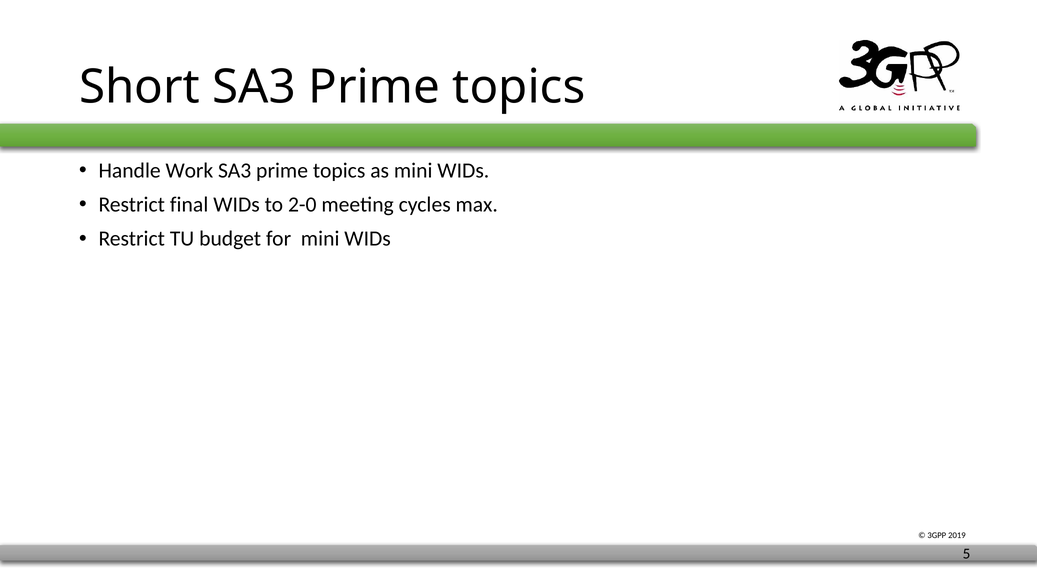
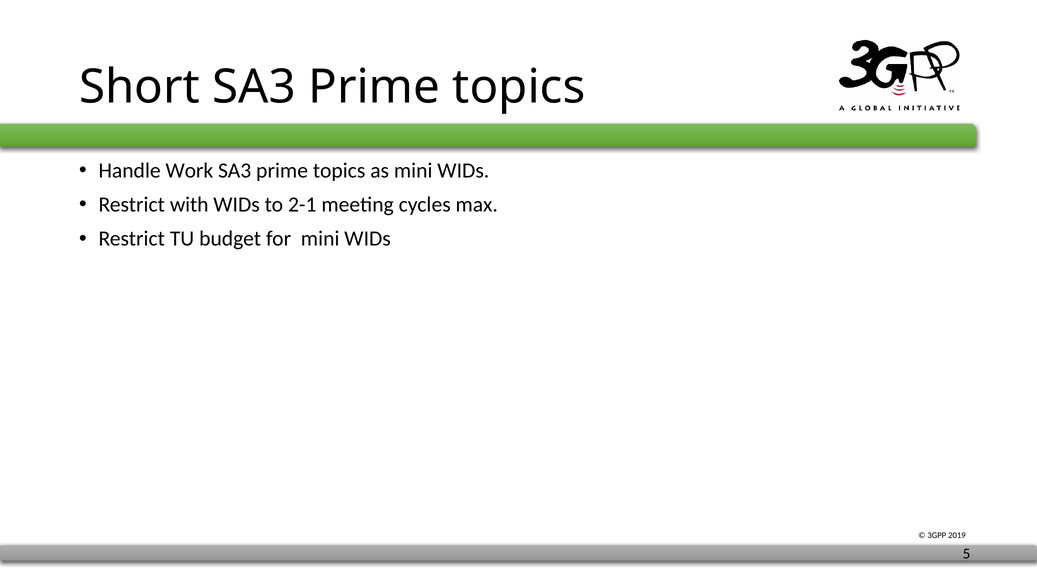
final: final -> with
2-0: 2-0 -> 2-1
